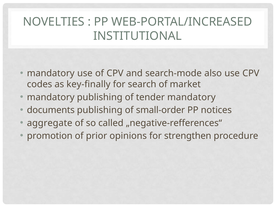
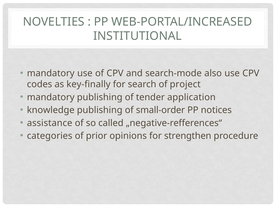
market: market -> project
tender mandatory: mandatory -> application
documents: documents -> knowledge
aggregate: aggregate -> assistance
promotion: promotion -> categories
